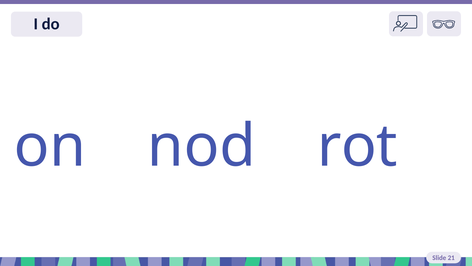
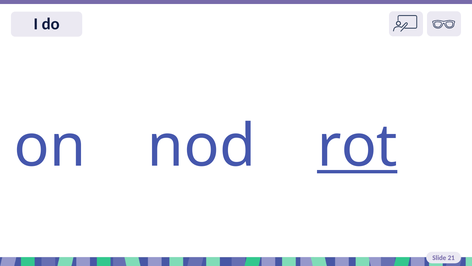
rot underline: none -> present
